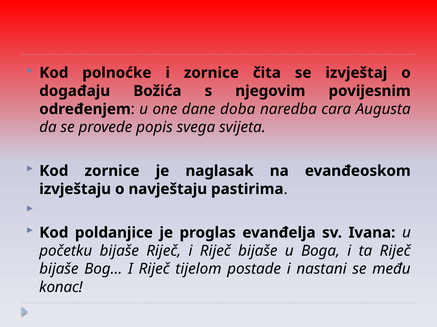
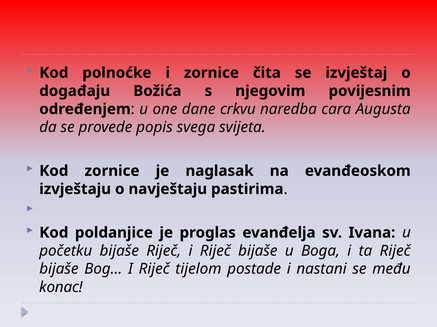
doba: doba -> crkvu
